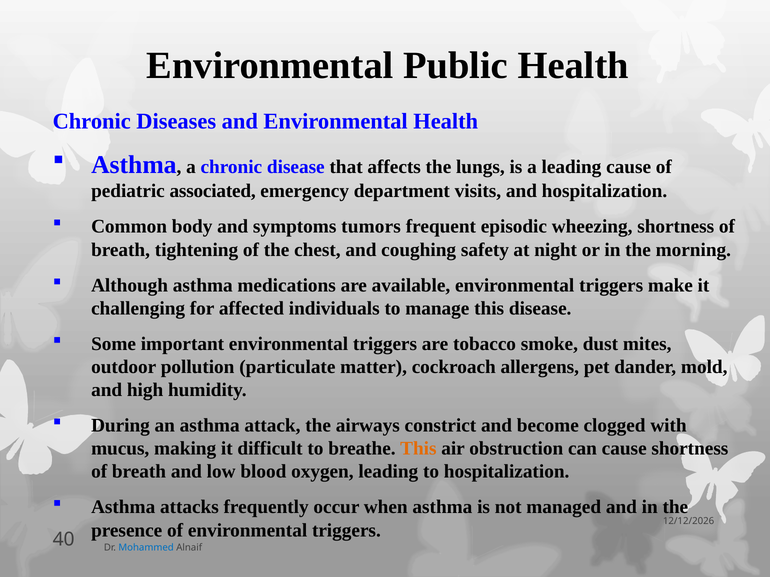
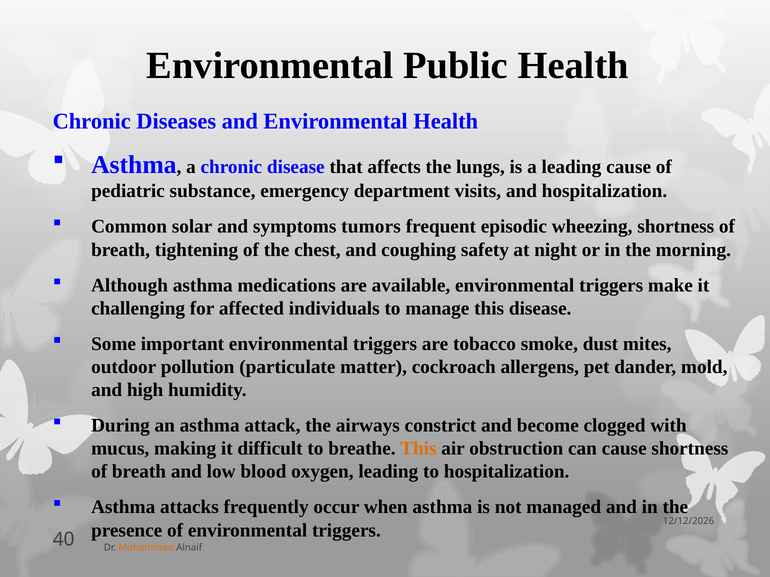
associated: associated -> substance
body: body -> solar
Mohammed colour: blue -> orange
